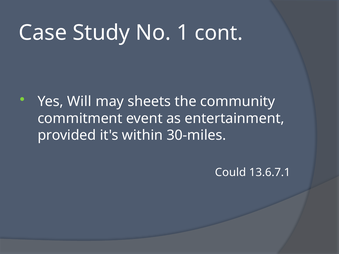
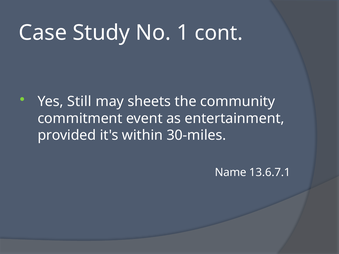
Will: Will -> Still
Could: Could -> Name
